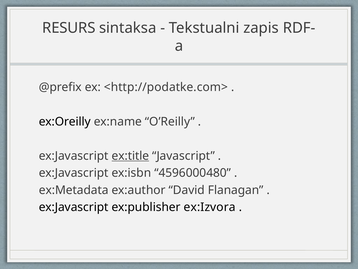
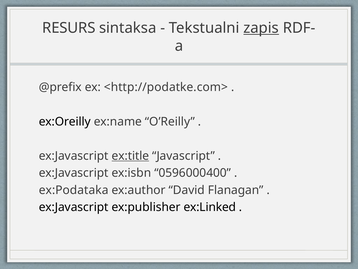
zapis underline: none -> present
4596000480: 4596000480 -> 0596000400
ex:Metadata: ex:Metadata -> ex:Podataka
ex:Izvora: ex:Izvora -> ex:Linked
